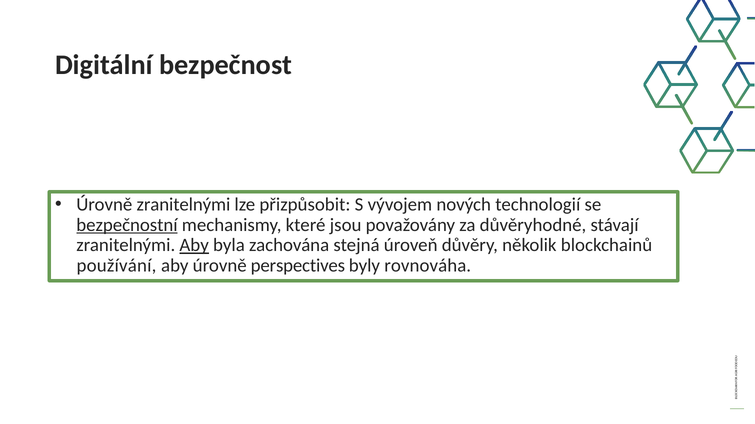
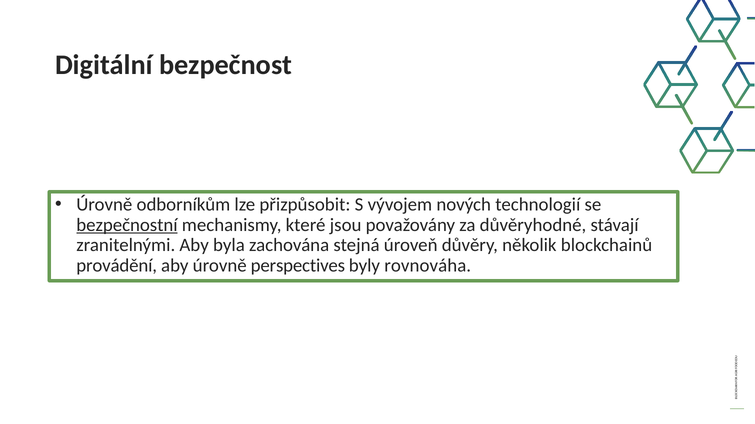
Úrovně zranitelnými: zranitelnými -> odborníkům
Aby at (194, 246) underline: present -> none
používání: používání -> provádění
